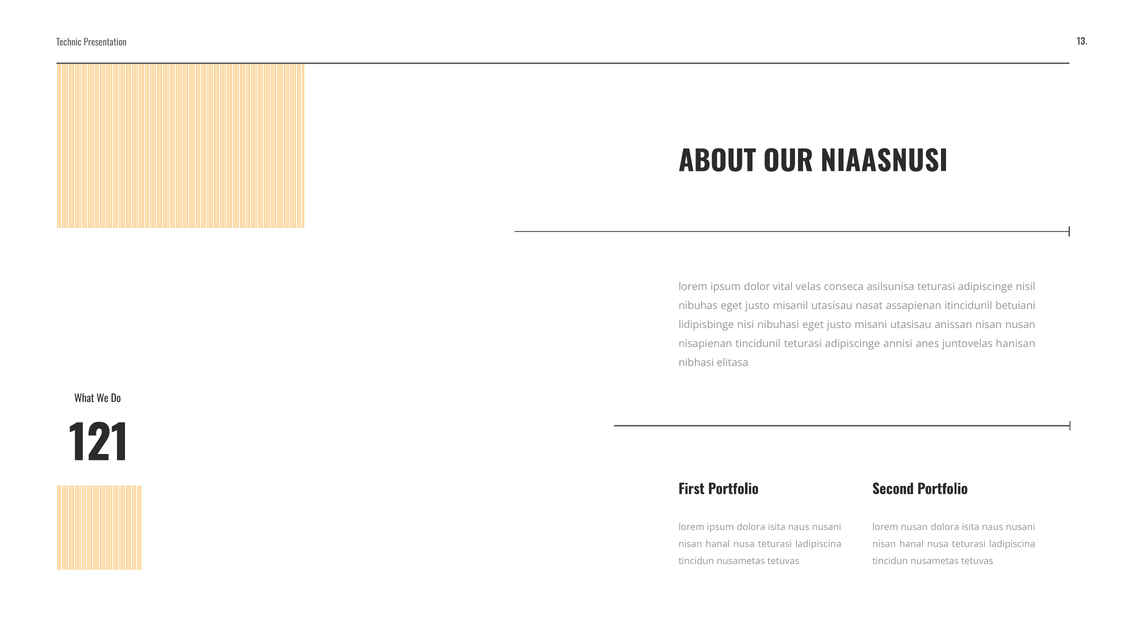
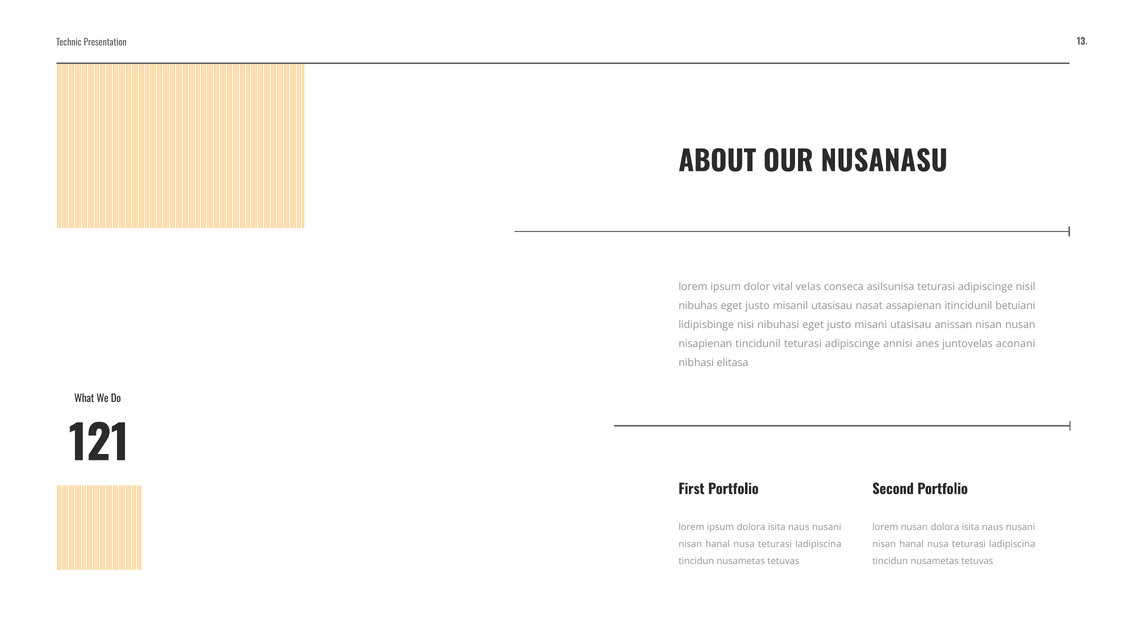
NIAASNUSI: NIAASNUSI -> NUSANASU
hanisan: hanisan -> aconani
